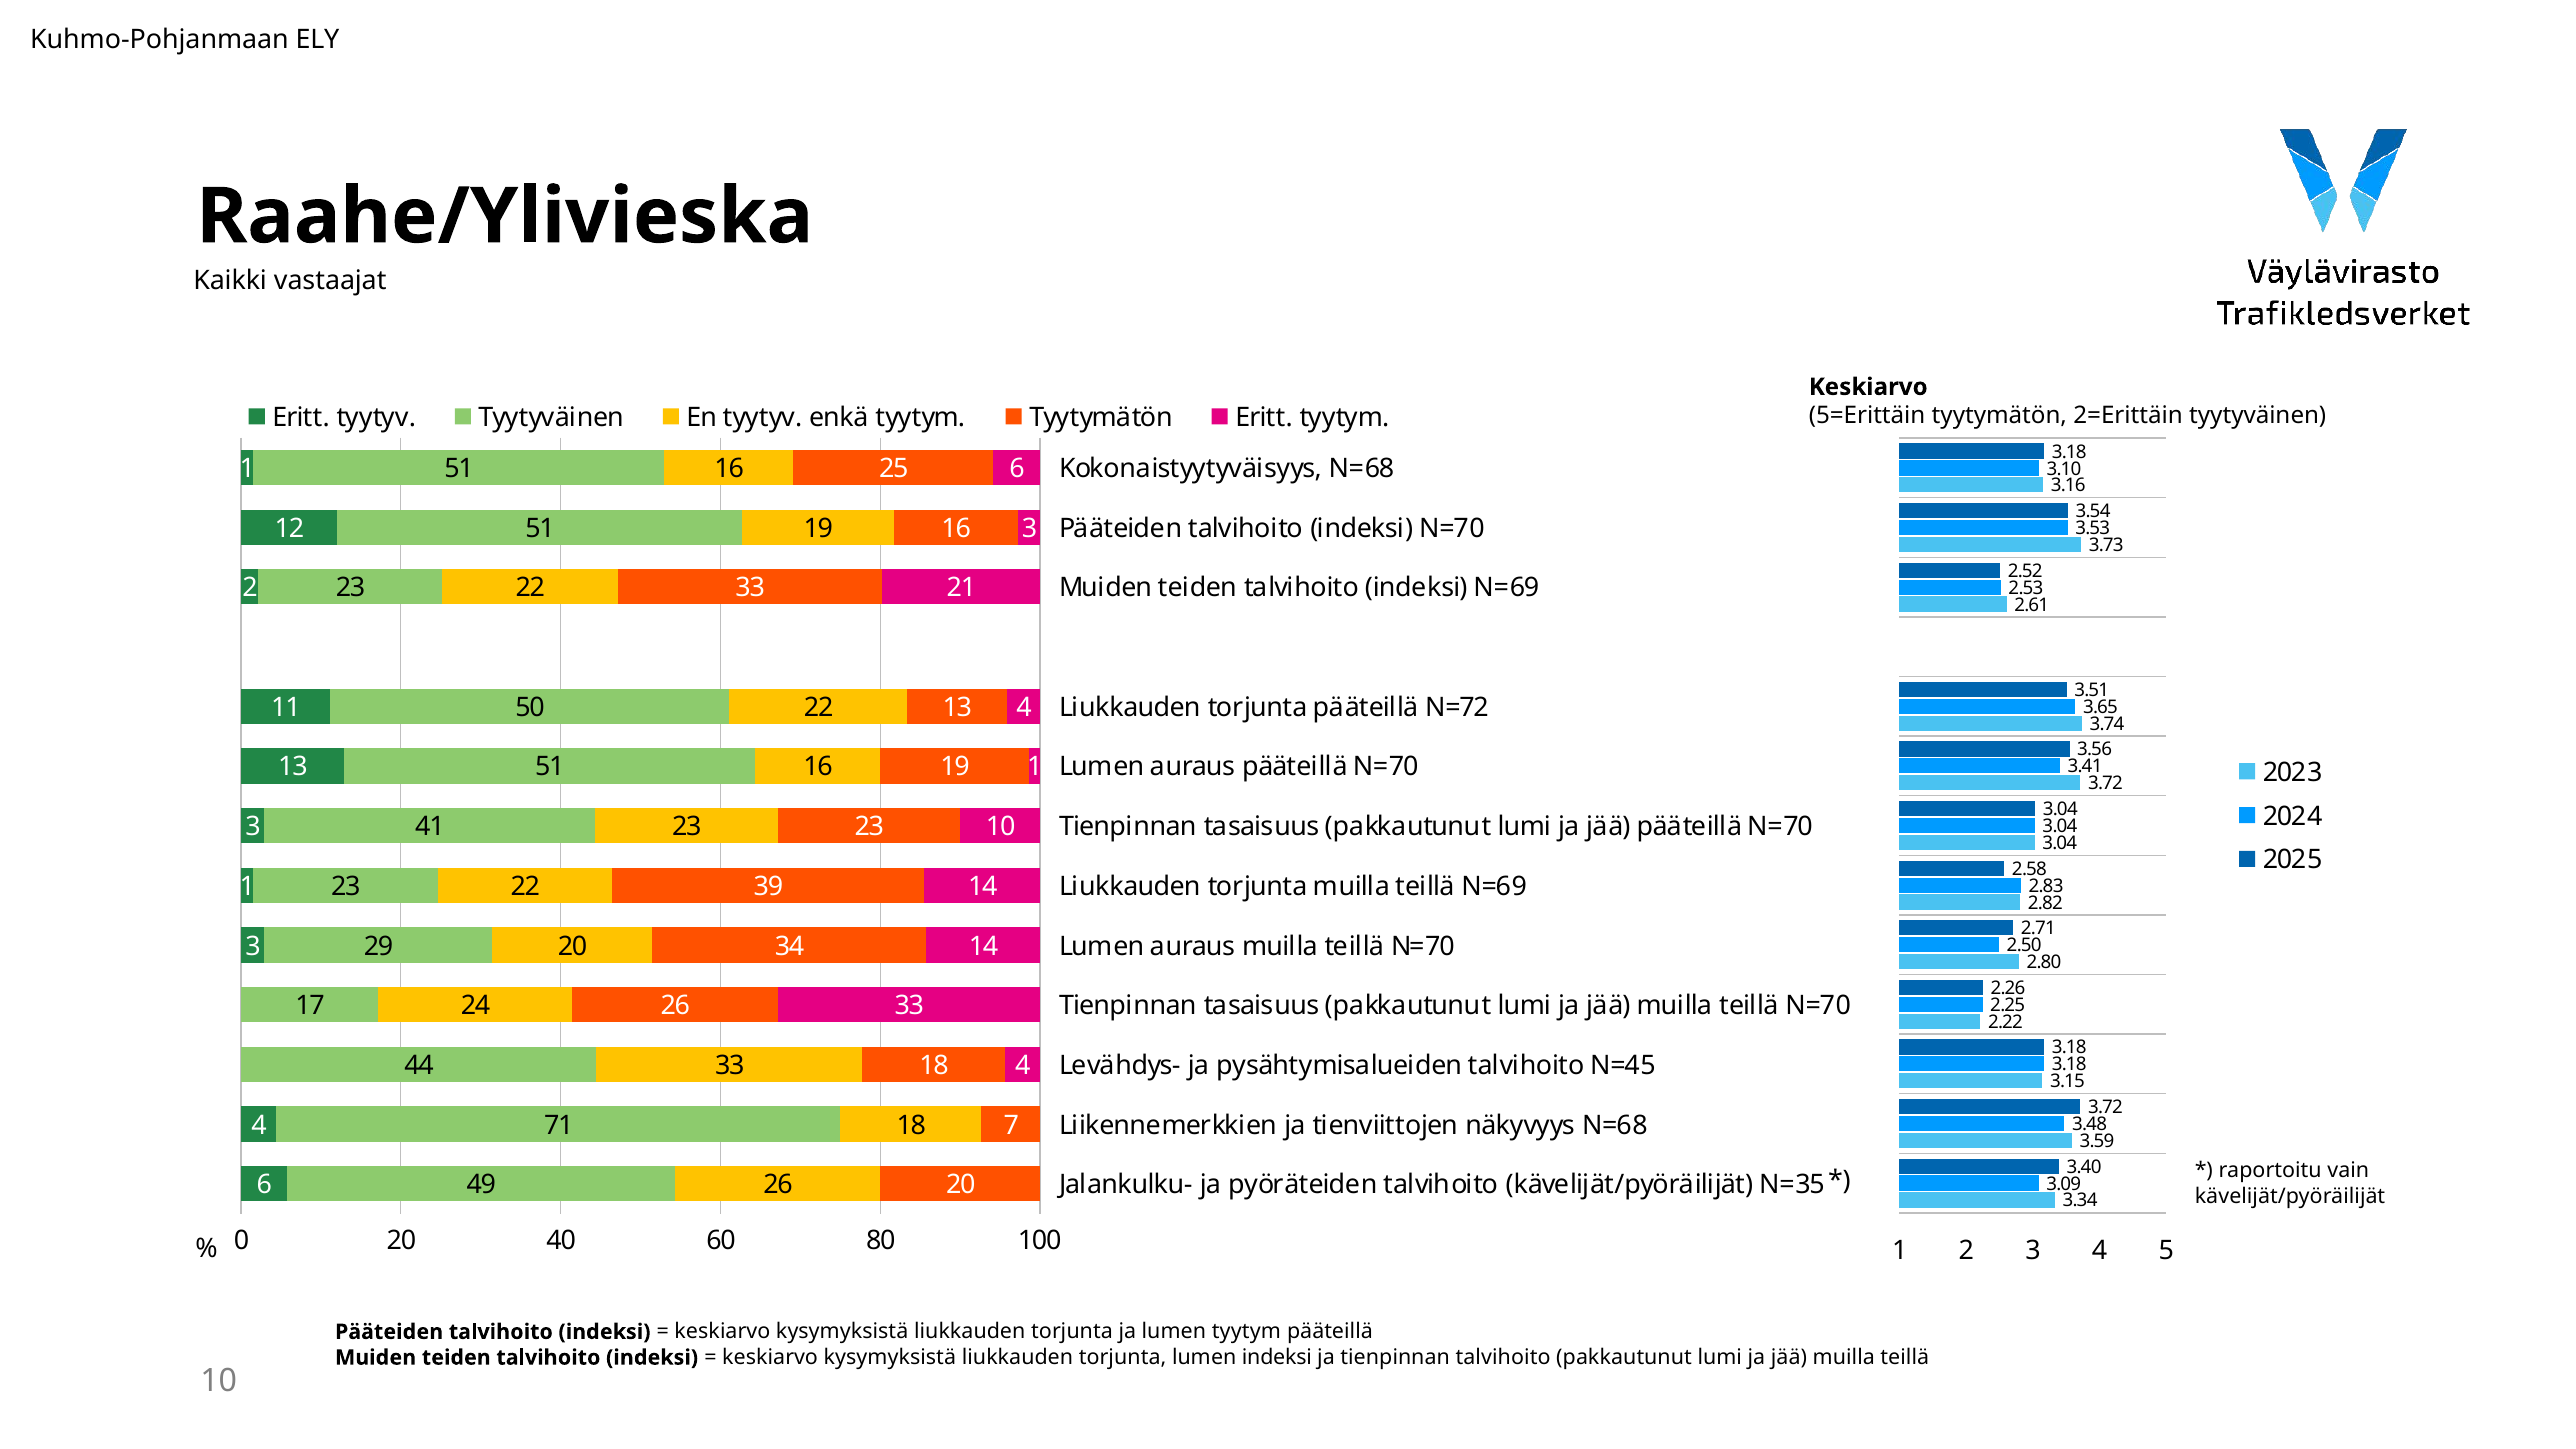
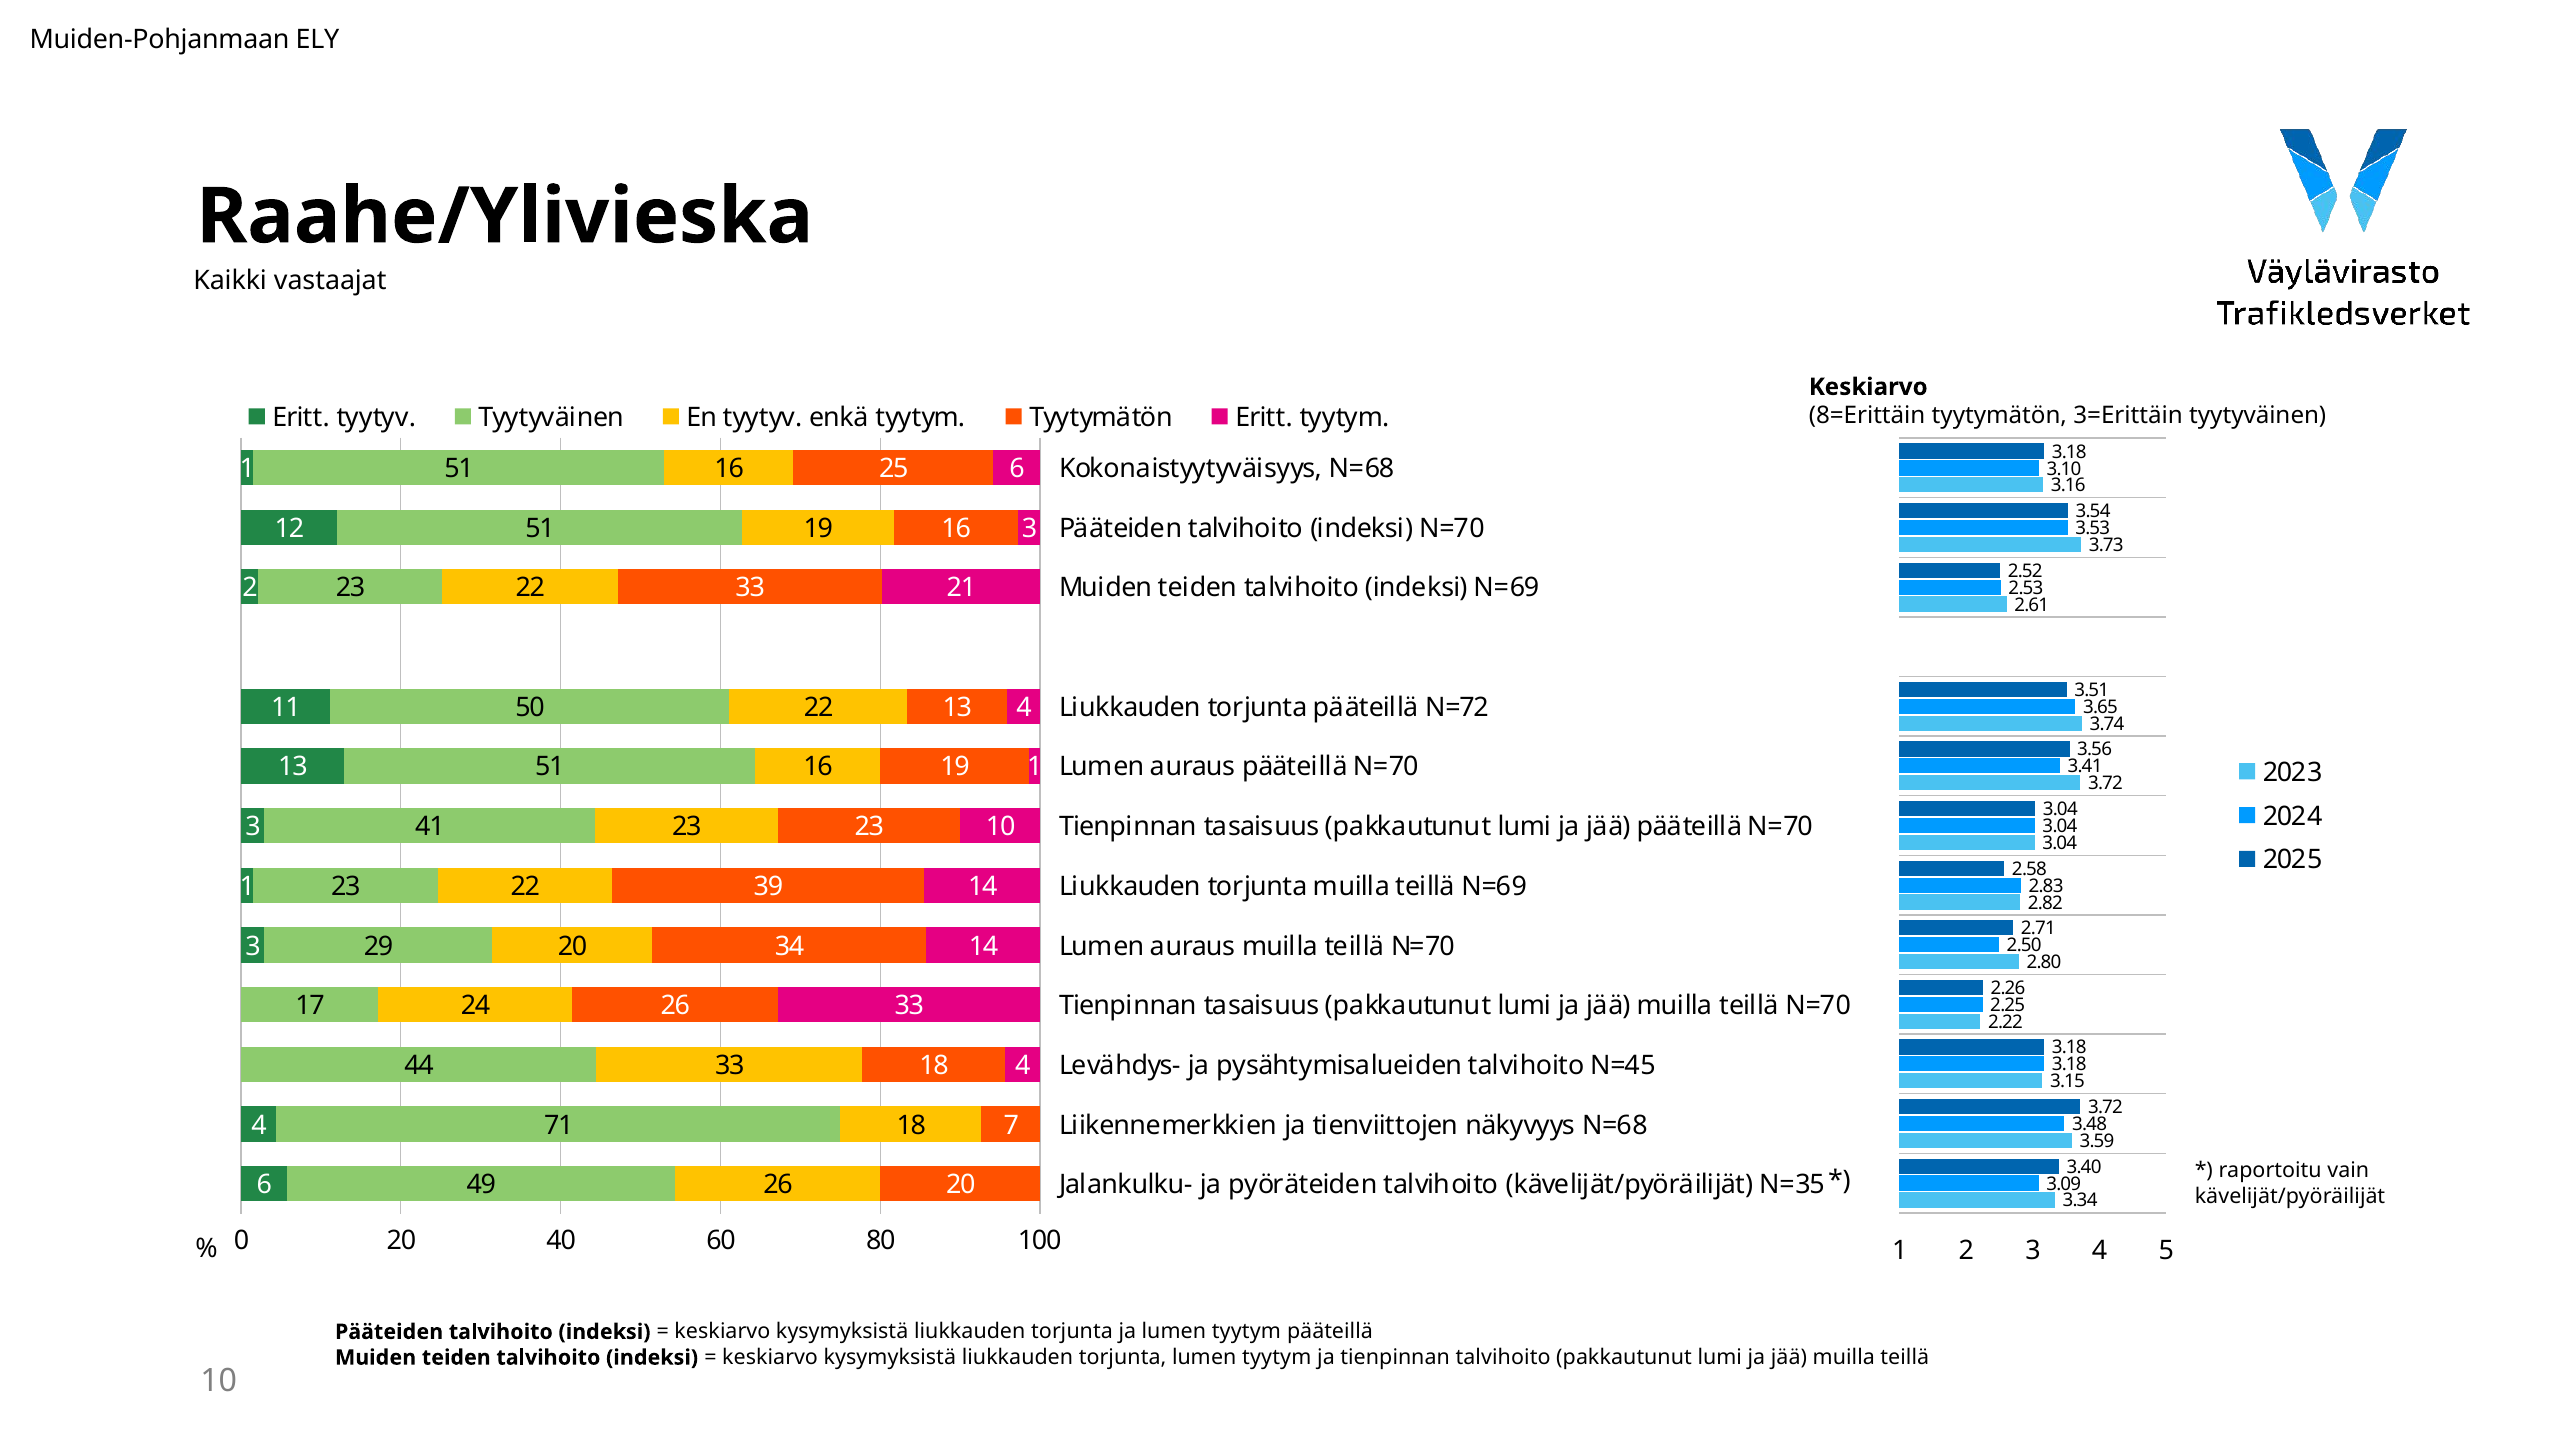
Kuhmo-Pohjanmaan: Kuhmo-Pohjanmaan -> Muiden-Pohjanmaan
5=Erittäin: 5=Erittäin -> 8=Erittäin
2=Erittäin: 2=Erittäin -> 3=Erittäin
torjunta lumen indeksi: indeksi -> tyytym
